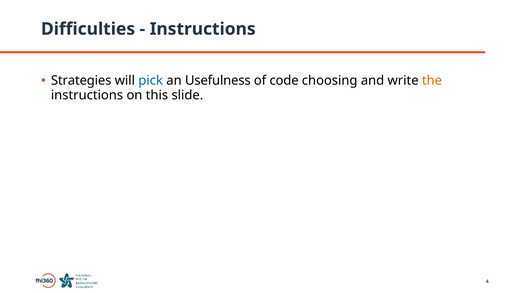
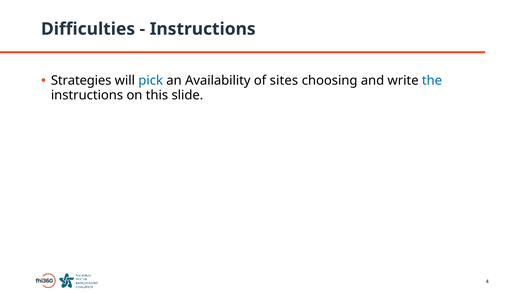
Usefulness: Usefulness -> Availability
code: code -> sites
the colour: orange -> blue
